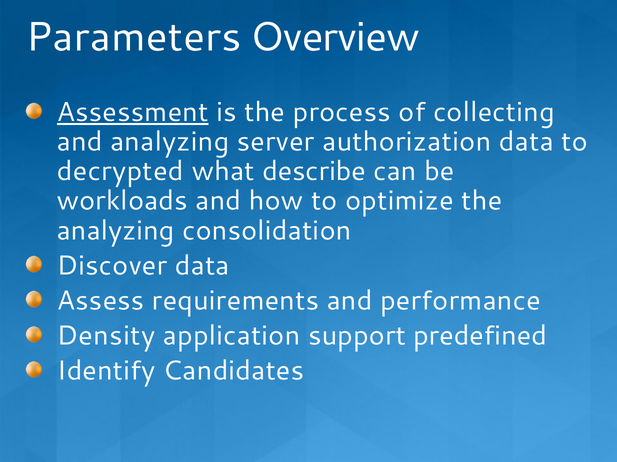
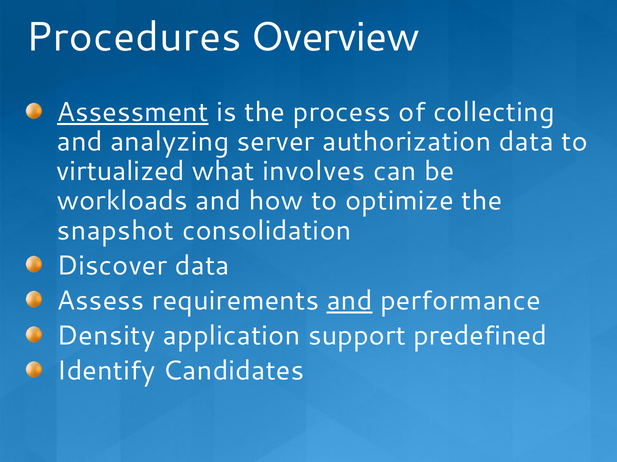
Parameters: Parameters -> Procedures
decrypted: decrypted -> virtualized
describe: describe -> involves
analyzing at (116, 231): analyzing -> snapshot
and at (350, 301) underline: none -> present
